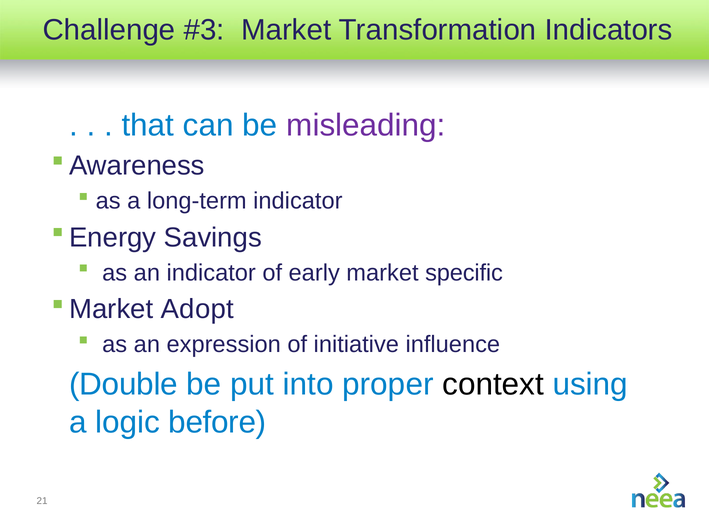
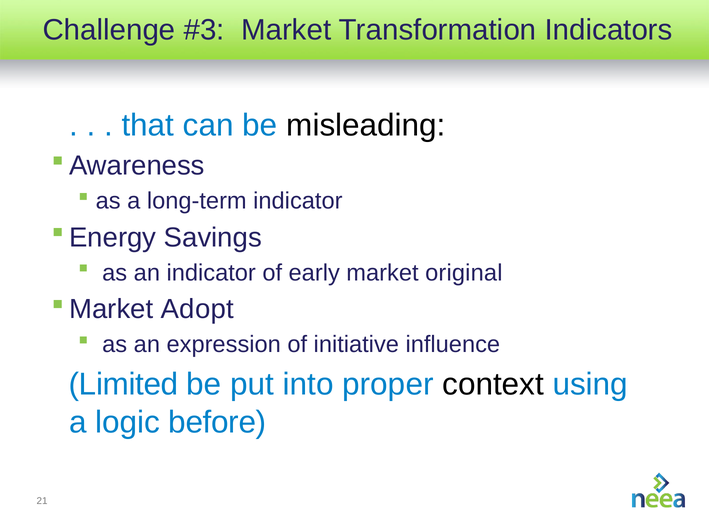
misleading colour: purple -> black
specific: specific -> original
Double: Double -> Limited
